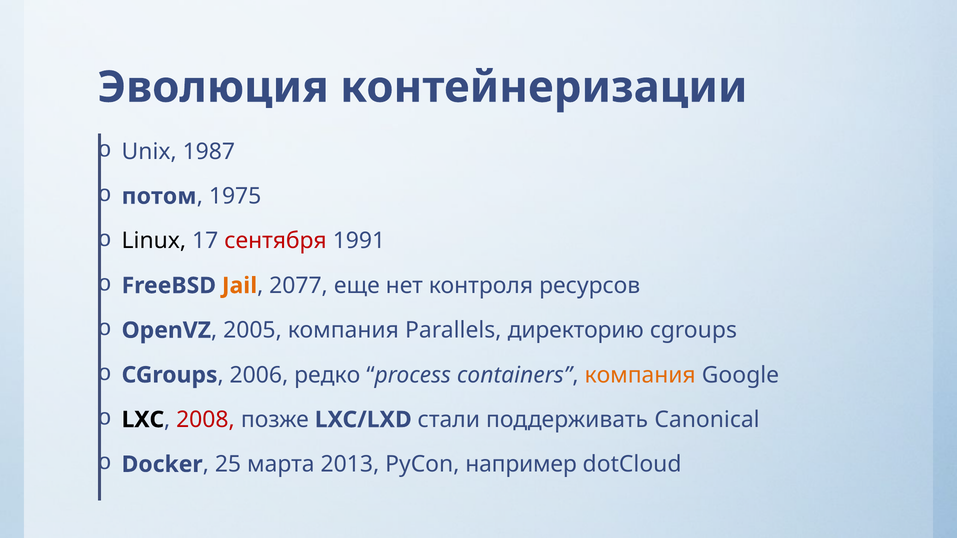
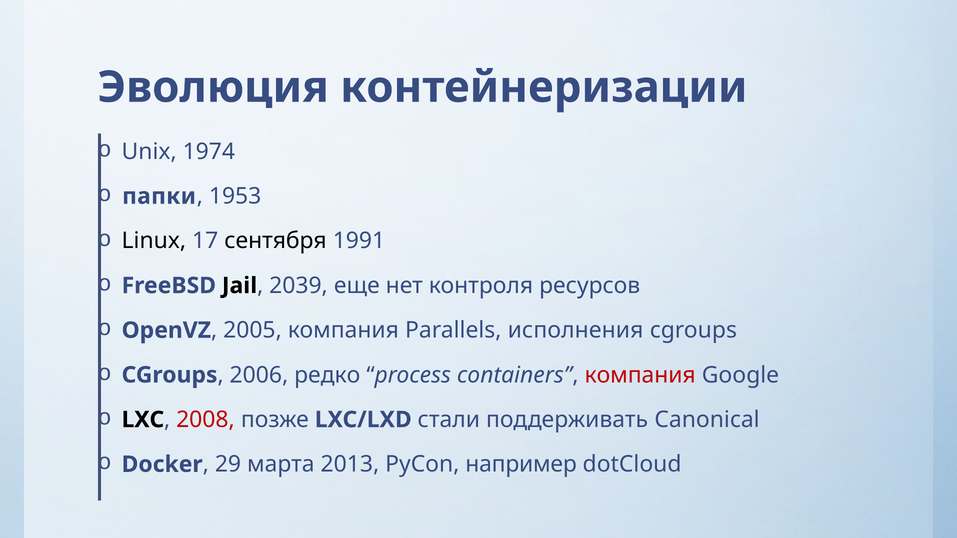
1987: 1987 -> 1974
потом: потом -> папки
1975: 1975 -> 1953
сентября colour: red -> black
Jail colour: orange -> black
2077: 2077 -> 2039
директорию: директорию -> исполнения
компания at (640, 375) colour: orange -> red
25: 25 -> 29
